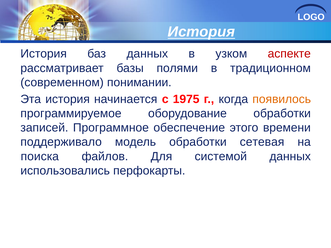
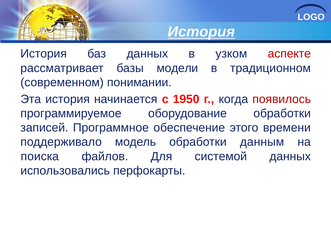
полями: полями -> модели
1975: 1975 -> 1950
появилось colour: orange -> red
сетевая: сетевая -> данным
